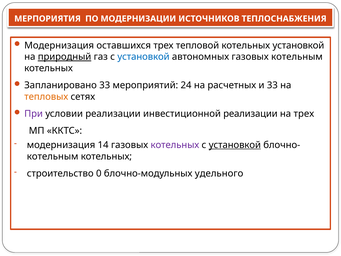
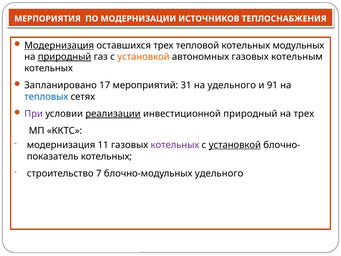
Модернизация at (59, 45) underline: none -> present
котельных установкой: установкой -> модульных
установкой at (143, 57) colour: blue -> orange
Запланировано 33: 33 -> 17
24: 24 -> 31
на расчетных: расчетных -> удельного
и 33: 33 -> 91
тепловых colour: orange -> blue
реализации at (113, 114) underline: none -> present
инвестиционной реализации: реализации -> природный
14: 14 -> 11
котельным at (53, 156): котельным -> показатель
0: 0 -> 7
